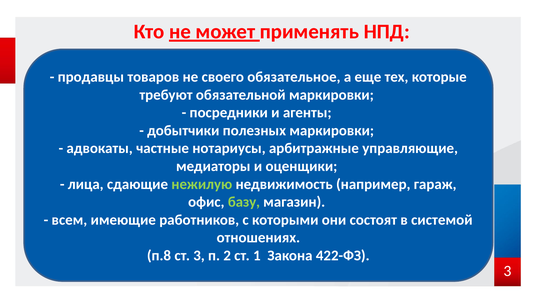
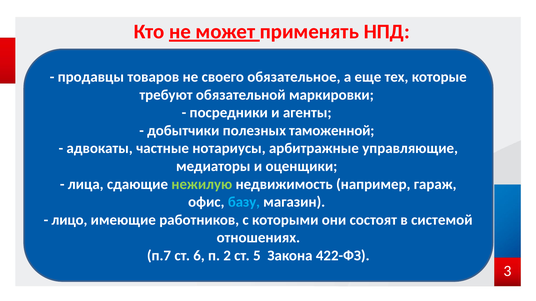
полезных маркировки: маркировки -> таможенной
базу colour: light green -> light blue
всем: всем -> лицо
п.8: п.8 -> п.7
ст 3: 3 -> 6
1: 1 -> 5
